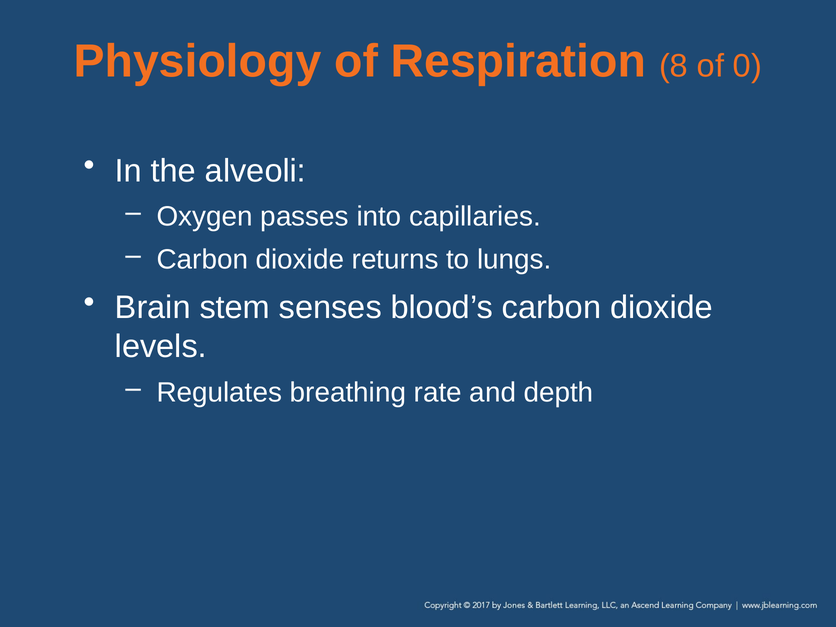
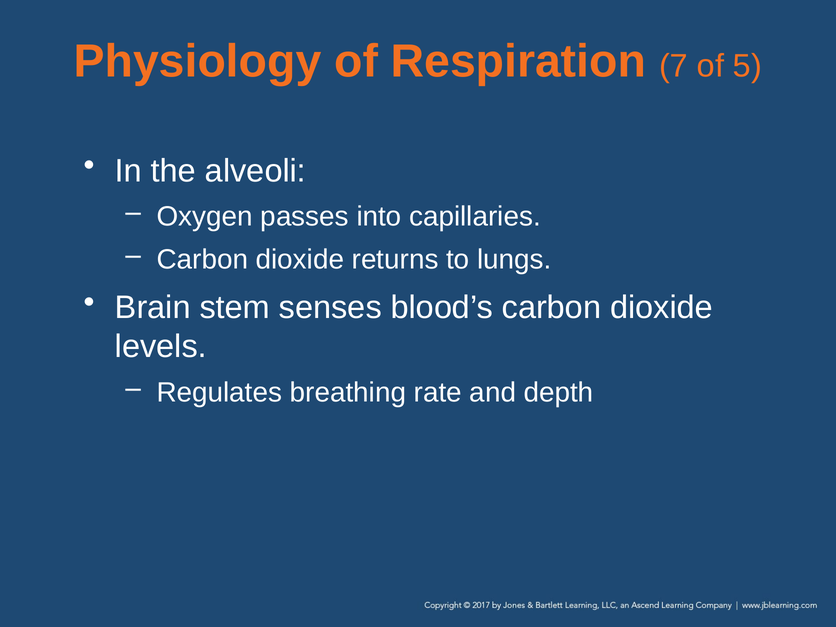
8: 8 -> 7
0: 0 -> 5
